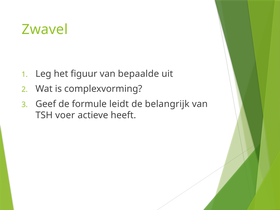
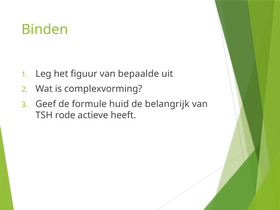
Zwavel: Zwavel -> Binden
leidt: leidt -> huid
voer: voer -> rode
